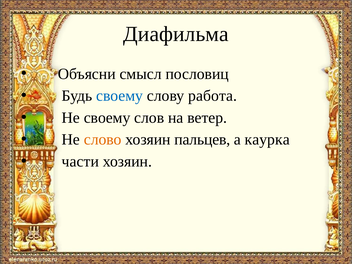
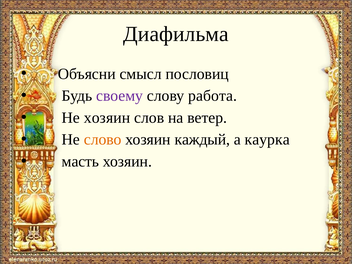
своему at (120, 96) colour: blue -> purple
Не своему: своему -> хозяин
пальцев: пальцев -> каждый
части: части -> масть
